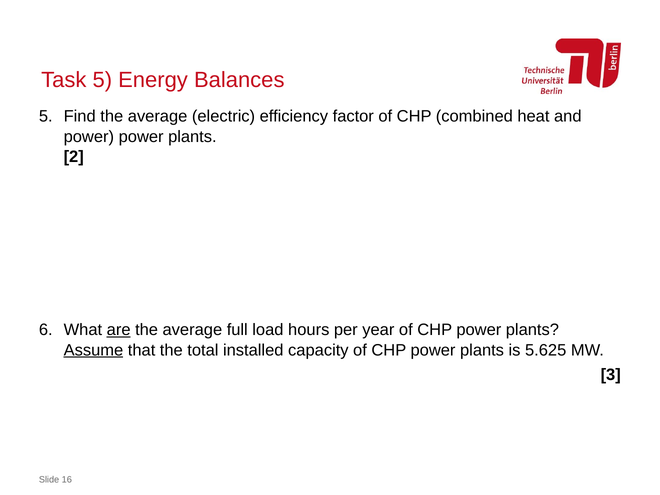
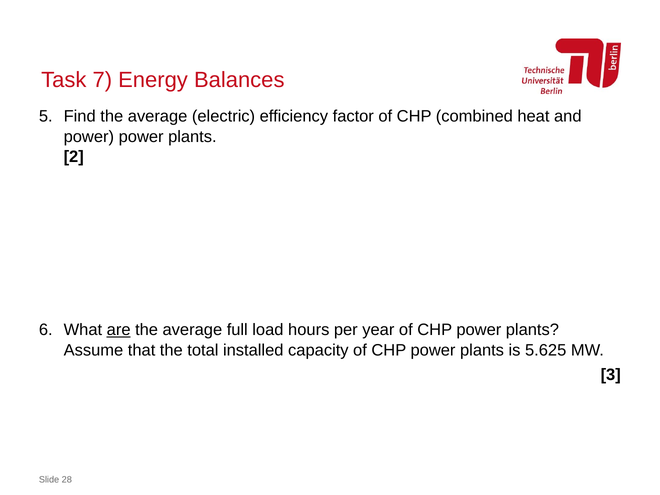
Task 5: 5 -> 7
Assume underline: present -> none
16: 16 -> 28
